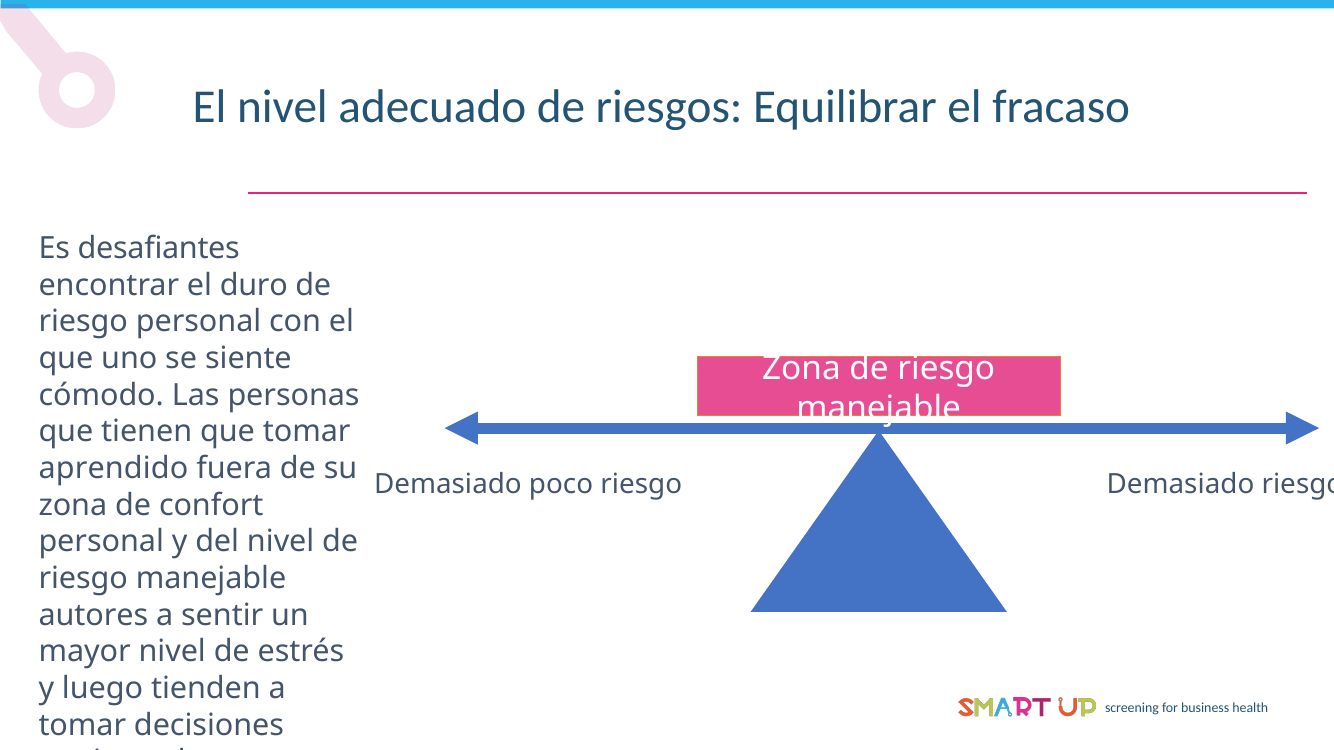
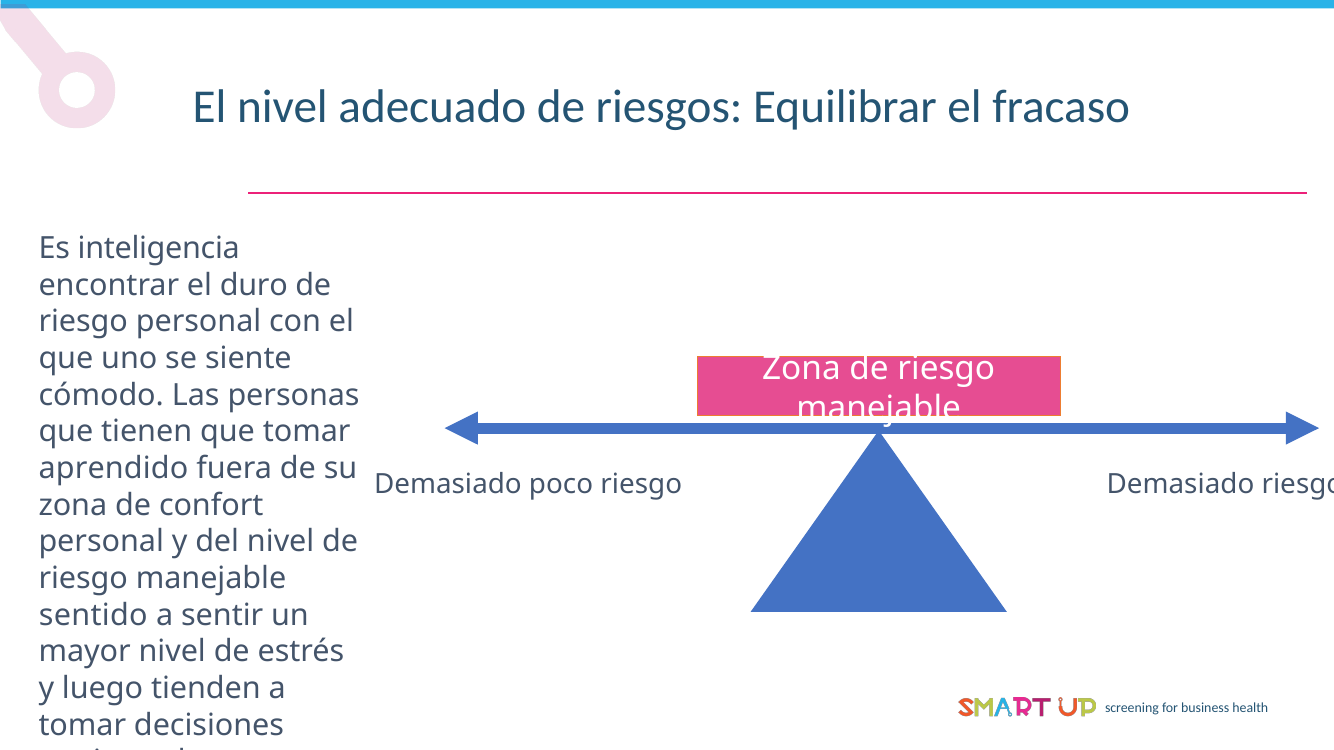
desafiantes: desafiantes -> inteligencia
autores: autores -> sentido
